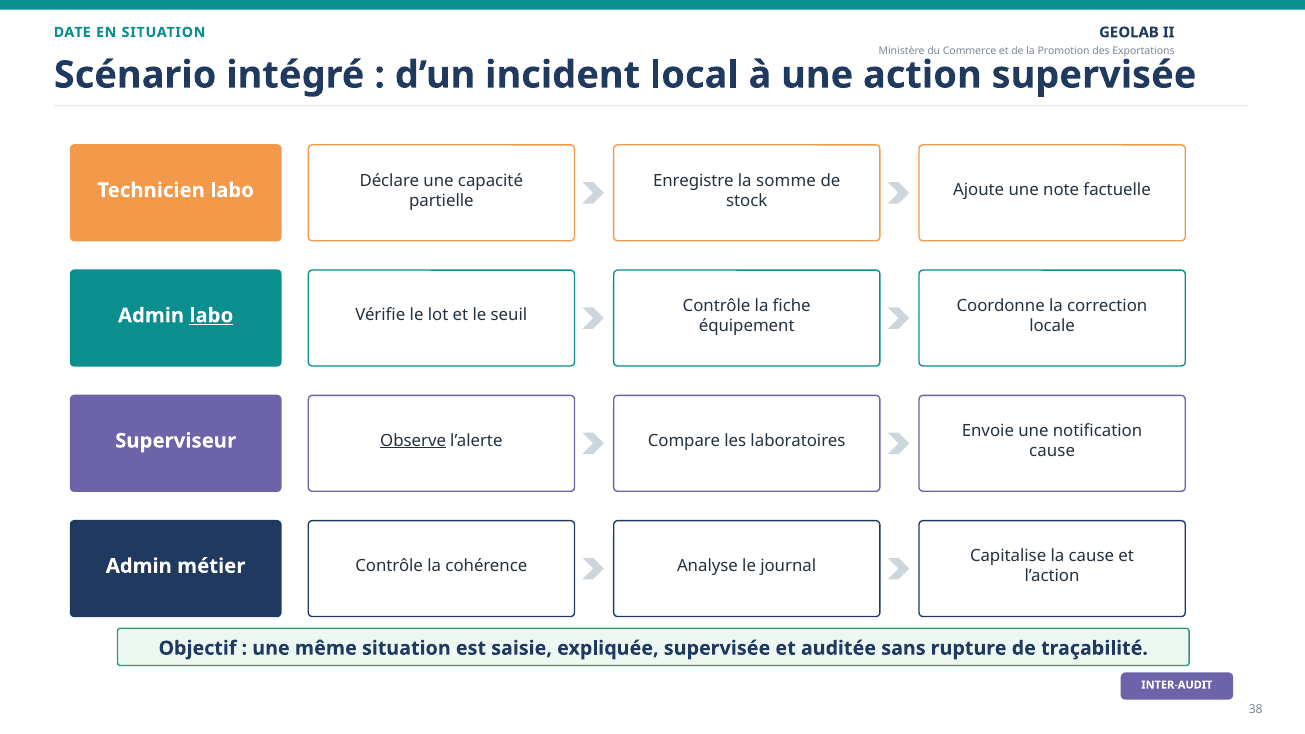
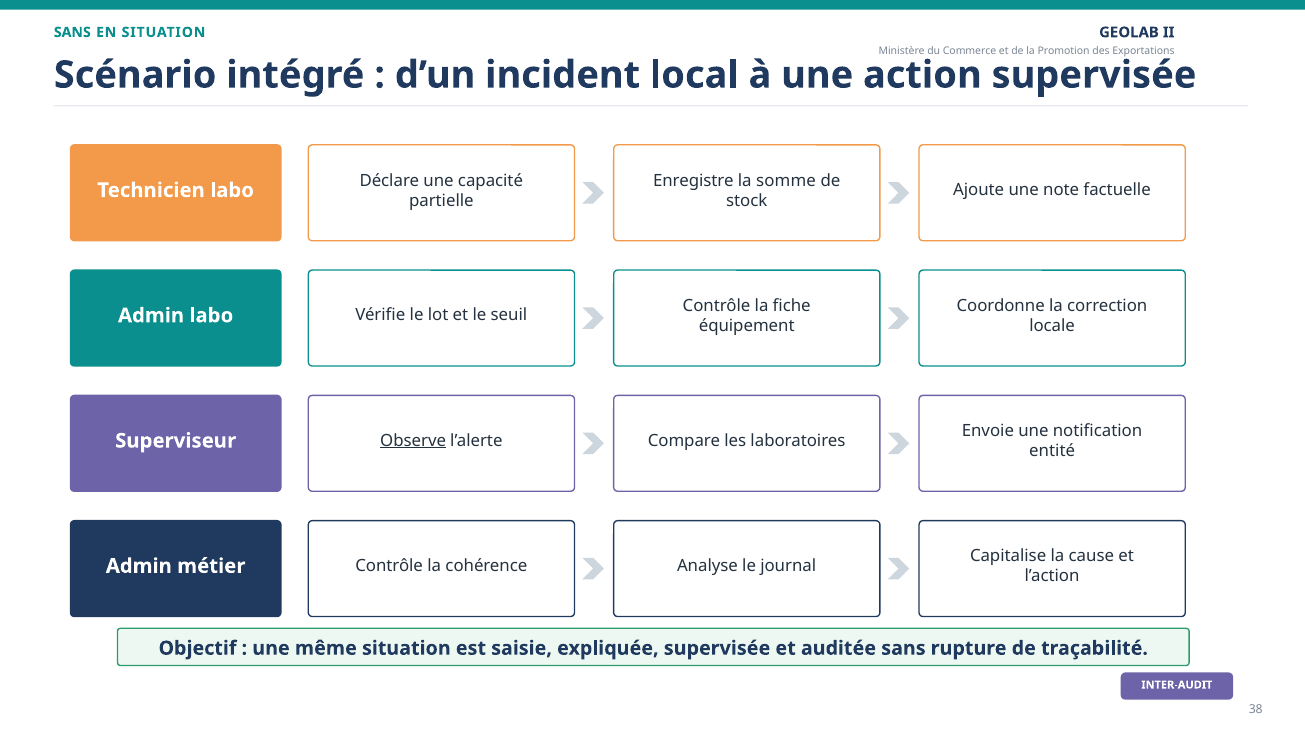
DATE at (72, 32): DATE -> SANS
labo at (211, 316) underline: present -> none
cause at (1052, 451): cause -> entité
